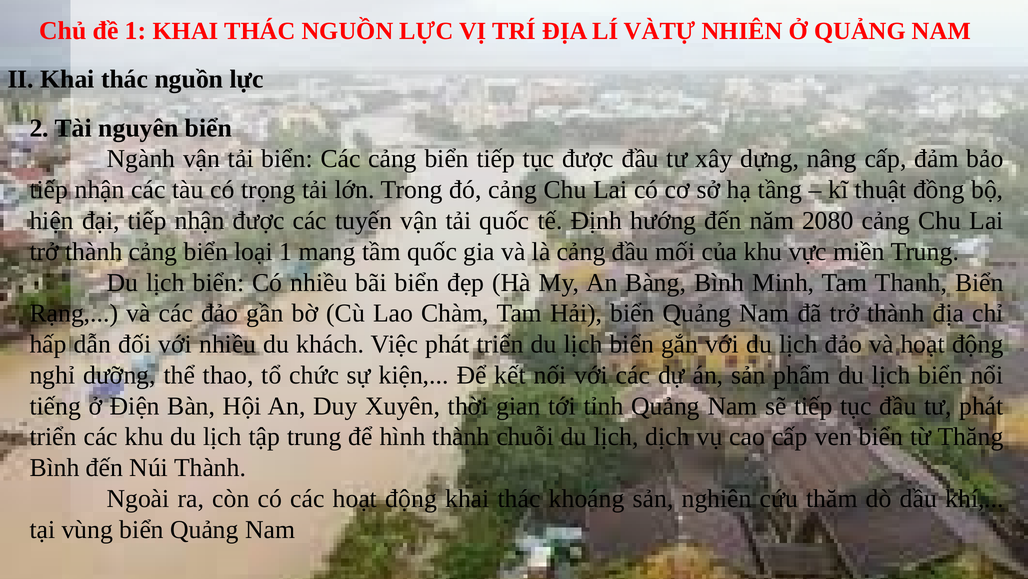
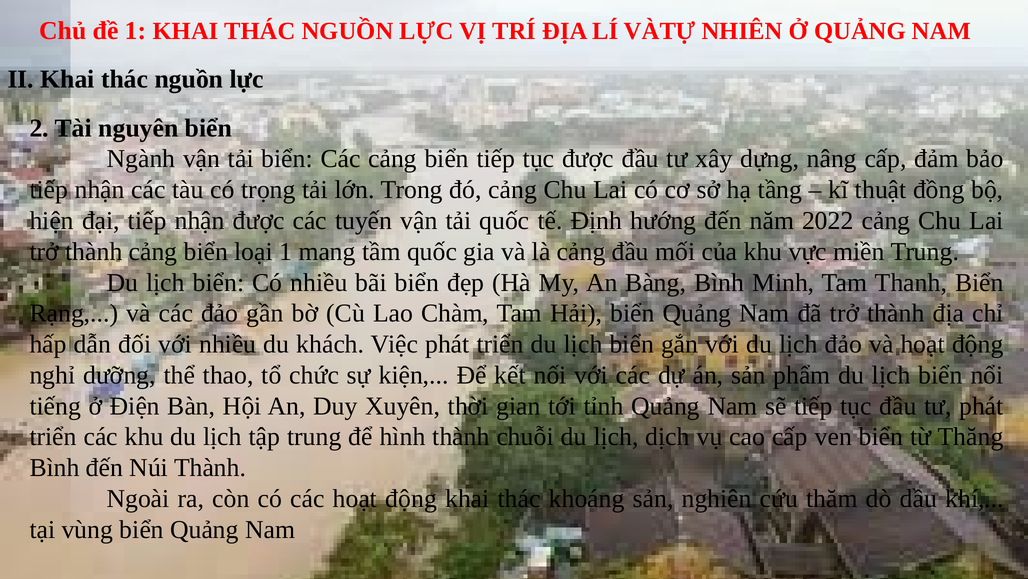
2080: 2080 -> 2022
